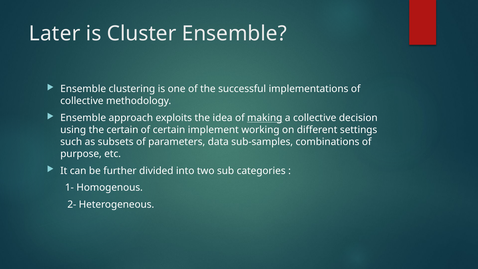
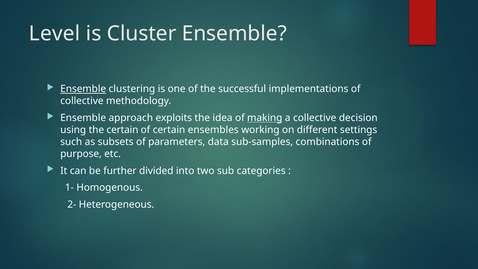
Later: Later -> Level
Ensemble at (83, 89) underline: none -> present
implement: implement -> ensembles
